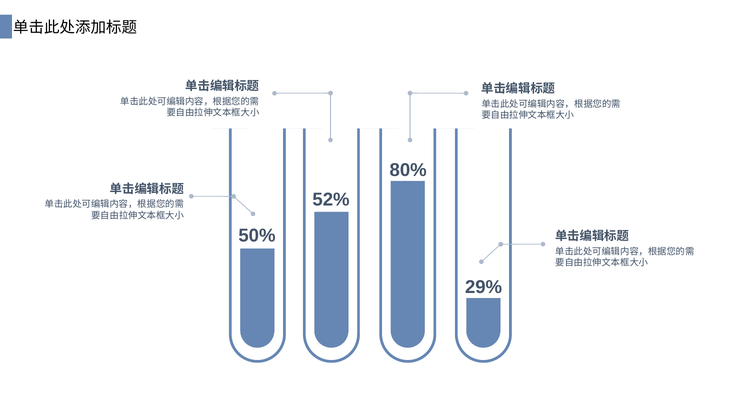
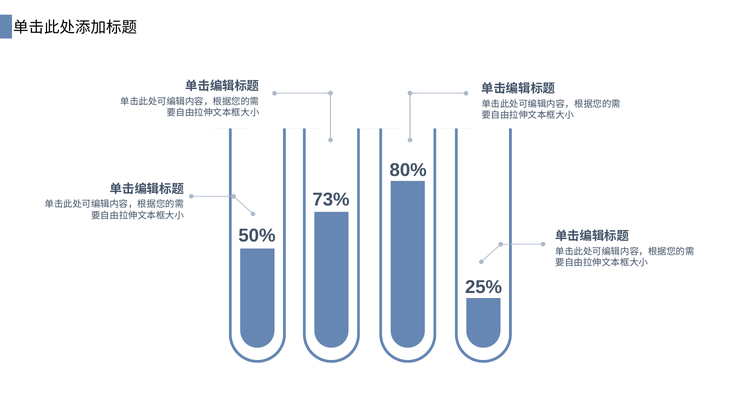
52%: 52% -> 73%
29%: 29% -> 25%
